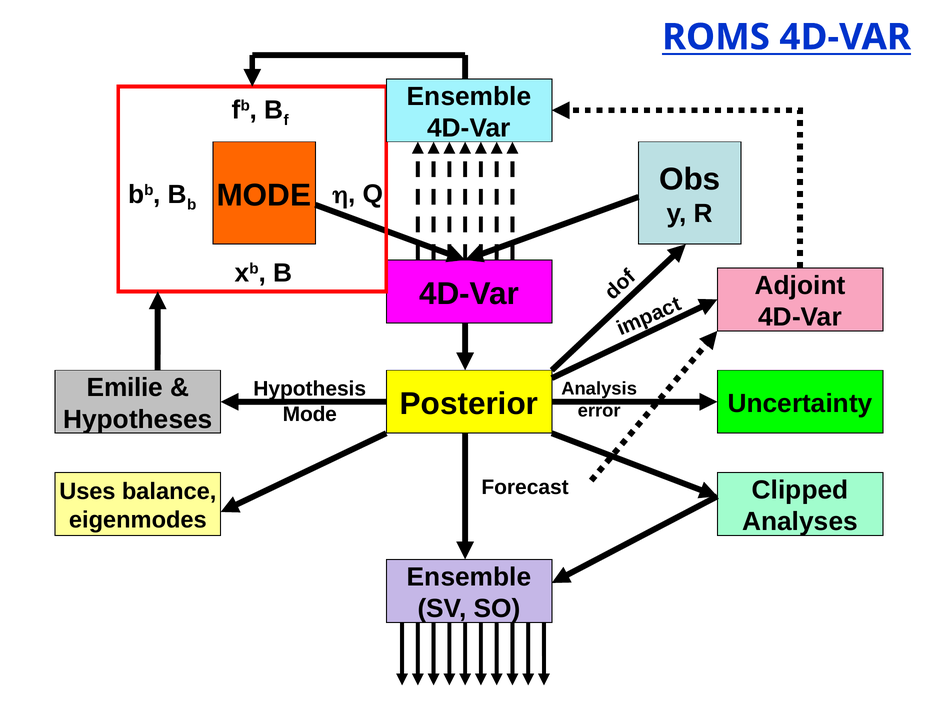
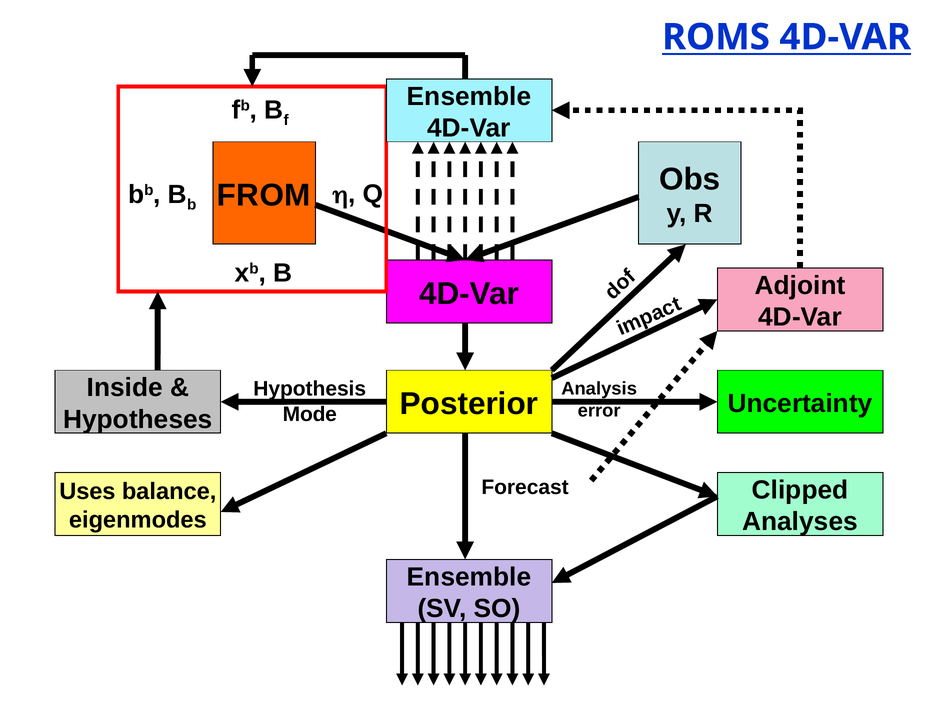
MODE at (264, 195): MODE -> FROM
Emilie: Emilie -> Inside
